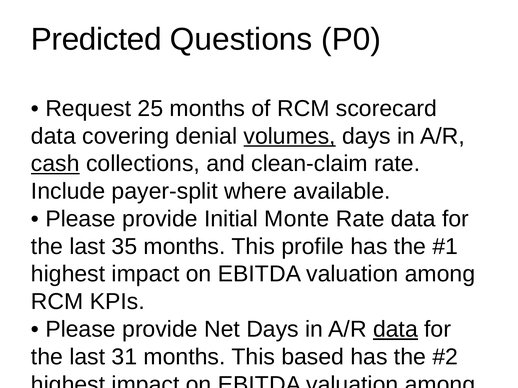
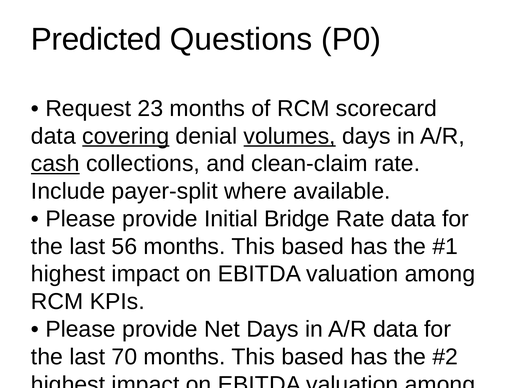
25: 25 -> 23
covering underline: none -> present
Monte: Monte -> Bridge
35: 35 -> 56
profile at (313, 247): profile -> based
data at (395, 330) underline: present -> none
31: 31 -> 70
